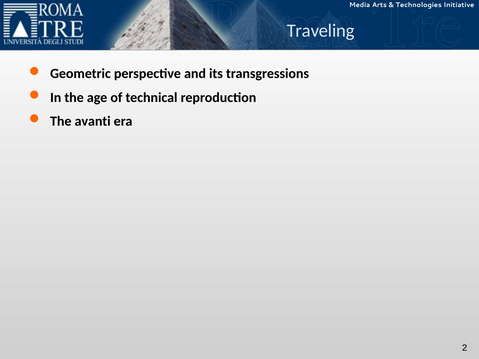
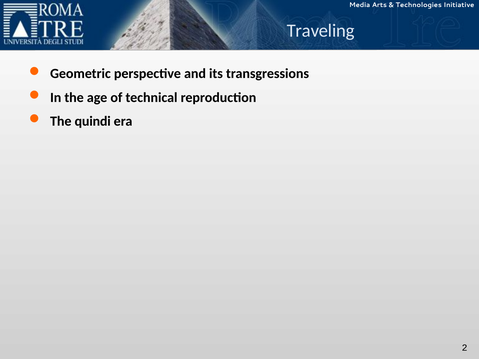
avanti: avanti -> quindi
